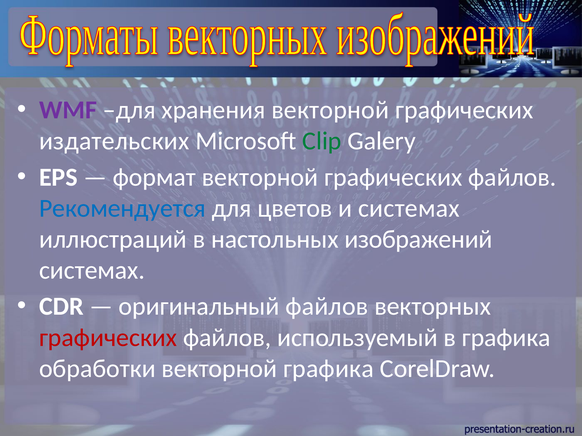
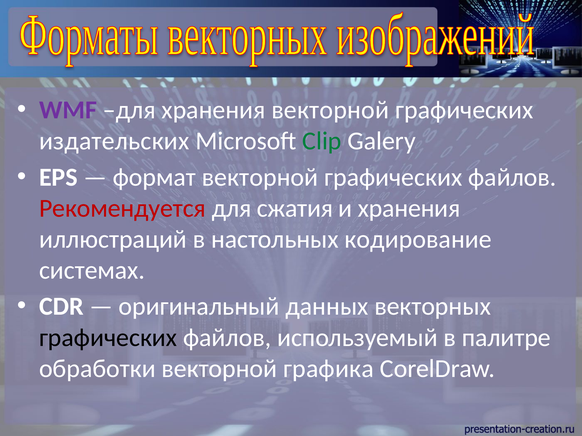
Рекомендуется colour: blue -> red
цветов: цветов -> сжатия
и системах: системах -> хранения
изображений: изображений -> кодирование
оригинальный файлов: файлов -> данных
графических at (108, 338) colour: red -> black
в графика: графика -> палитре
